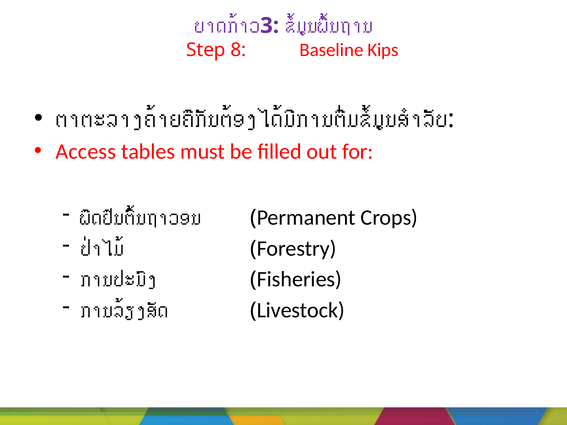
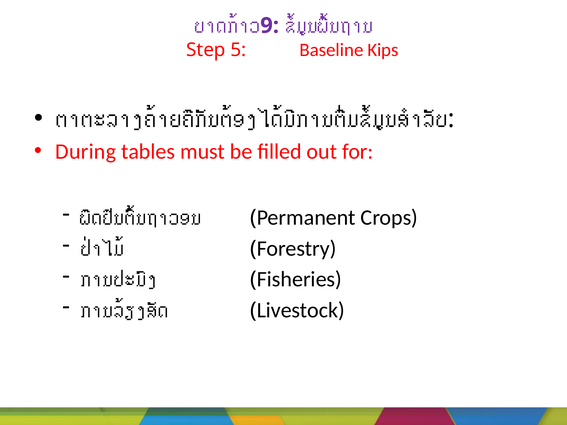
3: 3 -> 9
8: 8 -> 5
Access: Access -> During
